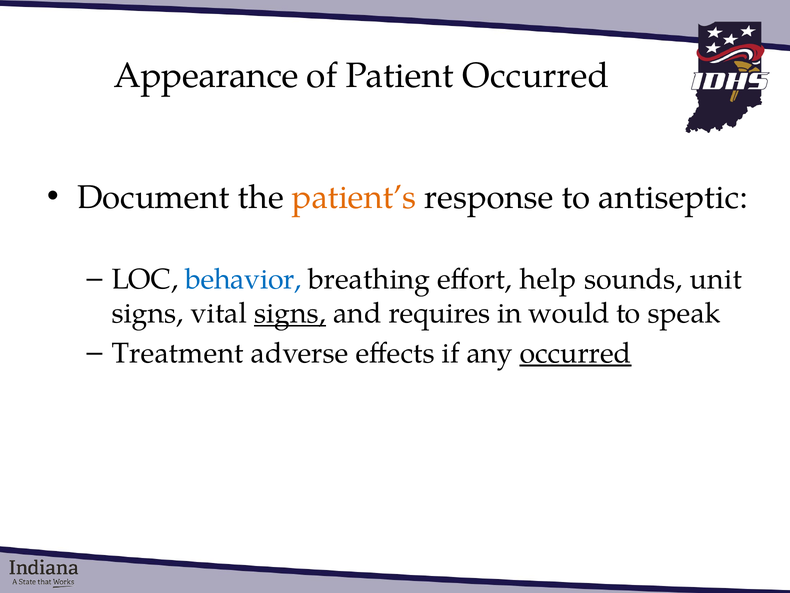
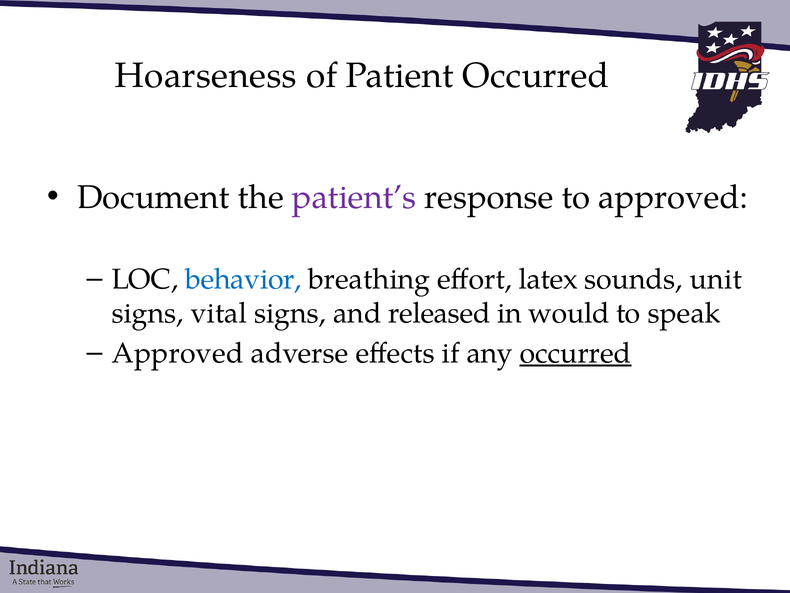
Appearance: Appearance -> Hoarseness
patient’s colour: orange -> purple
to antiseptic: antiseptic -> approved
help: help -> latex
signs at (290, 313) underline: present -> none
requires: requires -> released
Treatment at (178, 353): Treatment -> Approved
